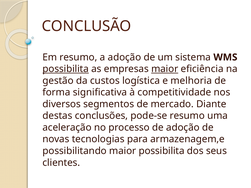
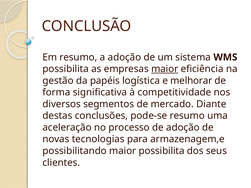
possibilita at (66, 69) underline: present -> none
custos: custos -> papéis
melhoria: melhoria -> melhorar
